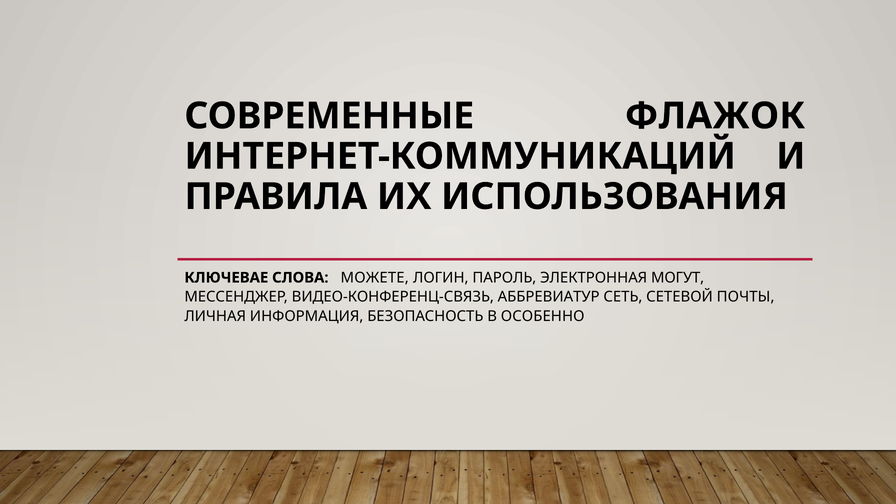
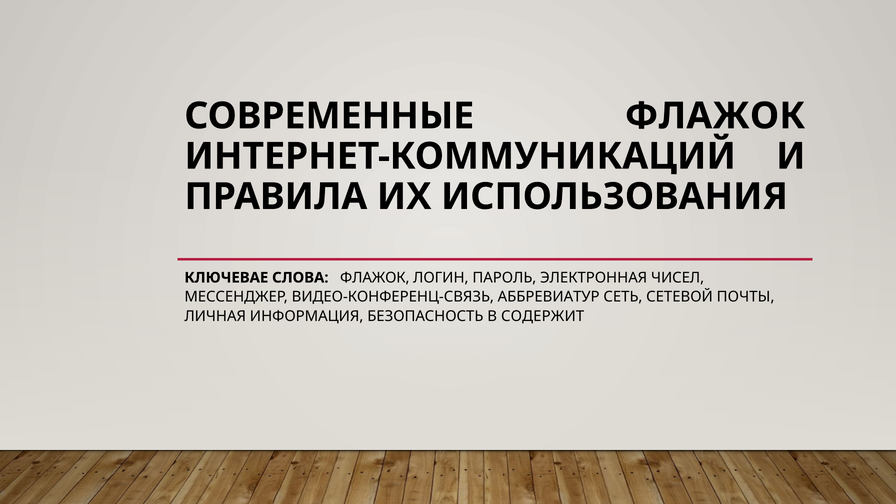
СЛОВА МОЖЕТЕ: МОЖЕТЕ -> ФЛАЖОК
МОГУТ: МОГУТ -> ЧИСЕЛ
ОСОБЕННО: ОСОБЕННО -> СОДЕРЖИТ
